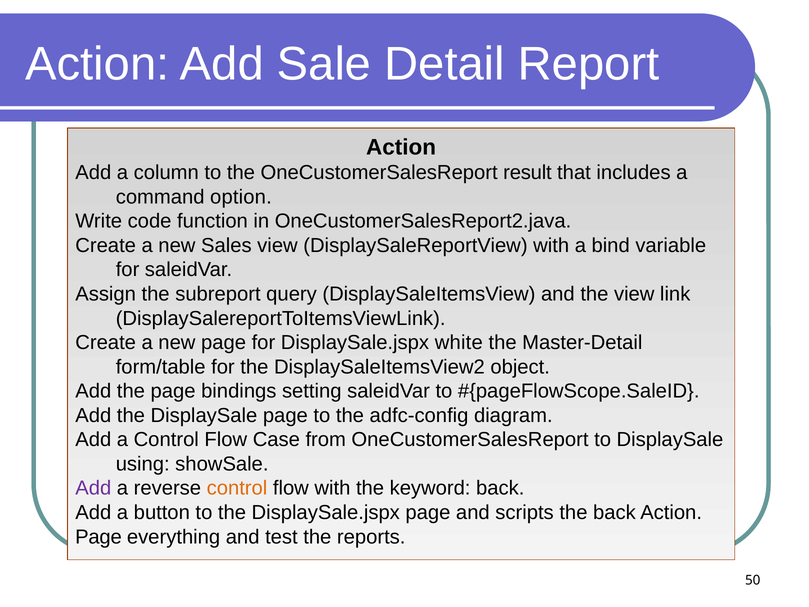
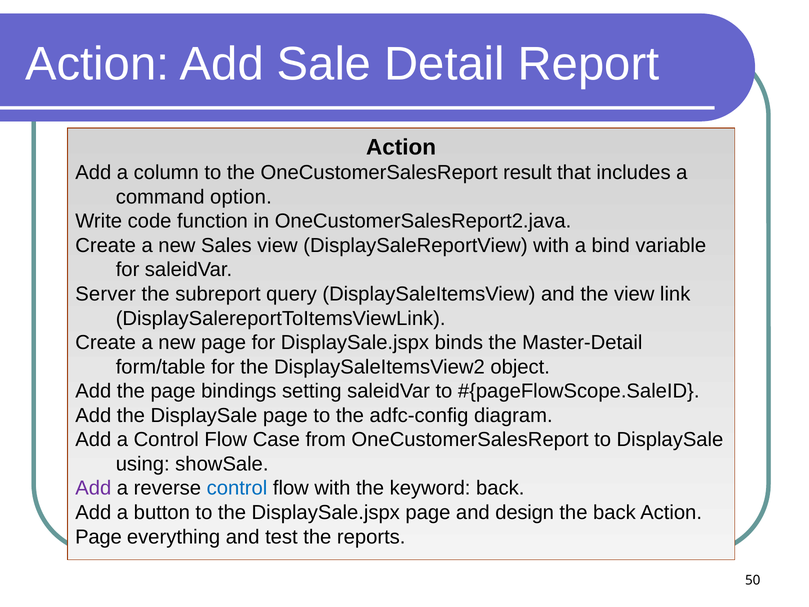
Assign: Assign -> Server
white: white -> binds
control at (237, 488) colour: orange -> blue
scripts: scripts -> design
